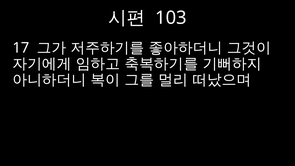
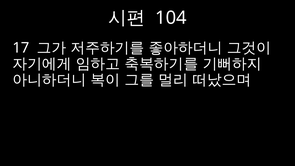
103: 103 -> 104
